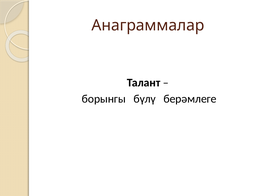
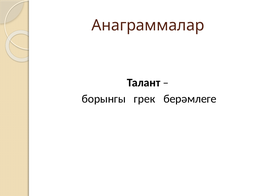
бүлү: бүлү -> грек
